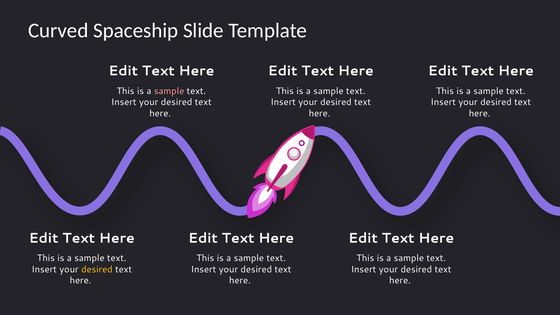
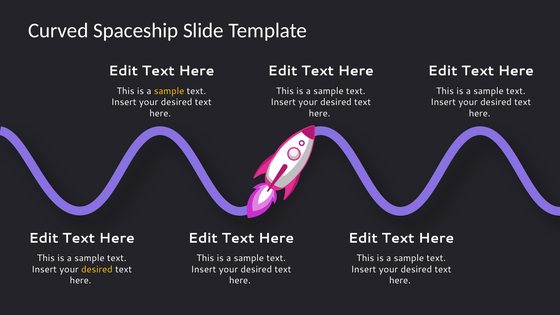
sample at (169, 91) colour: pink -> yellow
